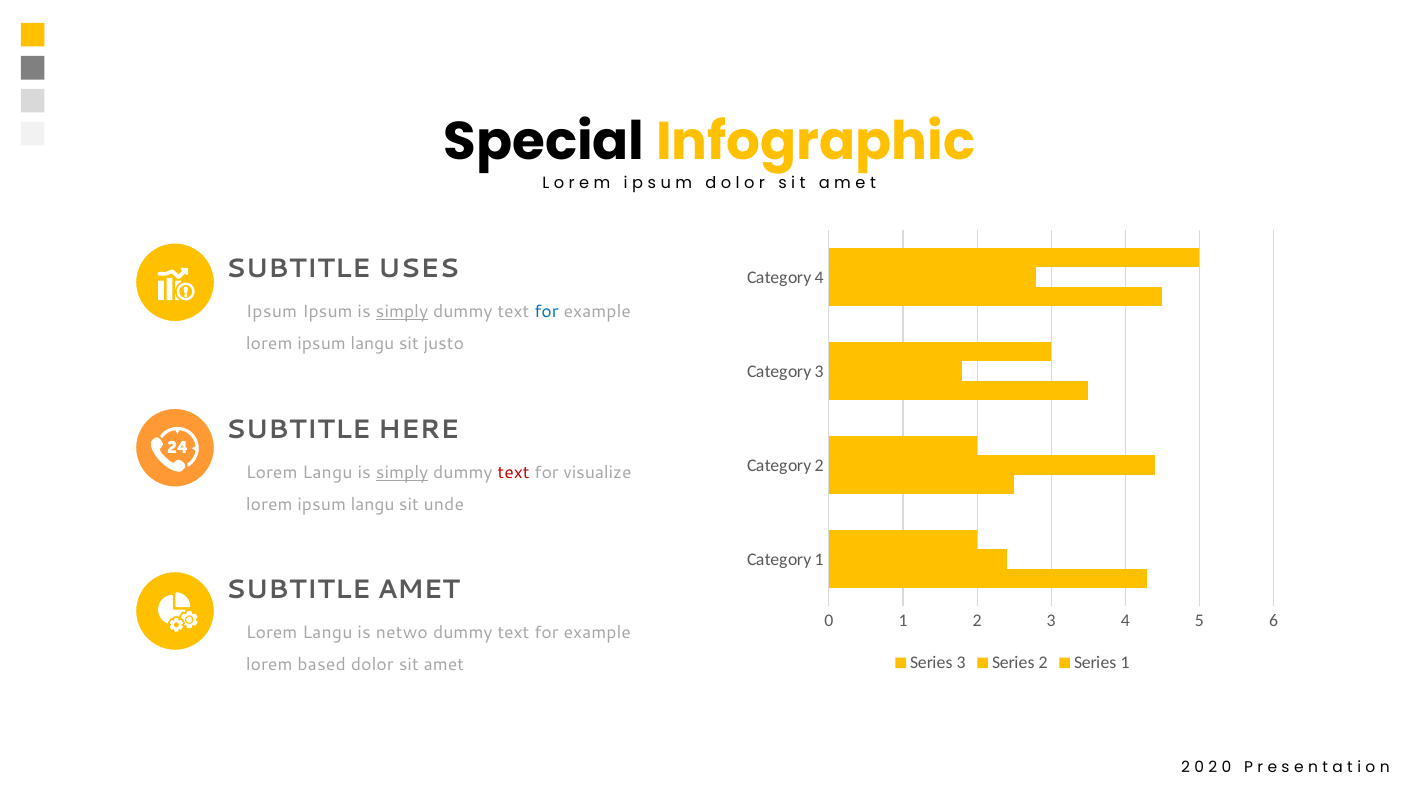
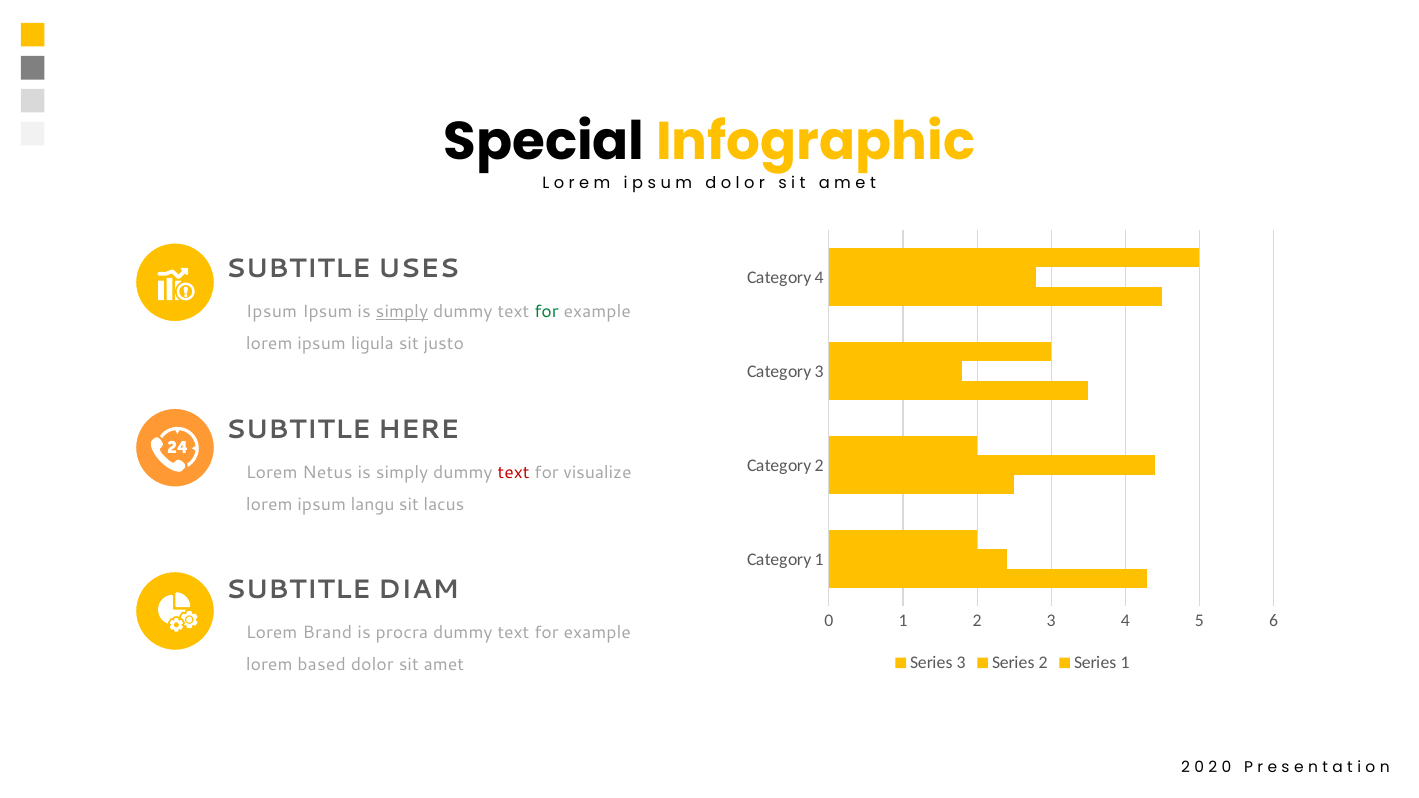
for at (547, 312) colour: blue -> green
langu at (372, 344): langu -> ligula
Langu at (327, 473): Langu -> Netus
simply at (402, 473) underline: present -> none
unde: unde -> lacus
SUBTITLE AMET: AMET -> DIAM
Langu at (327, 633): Langu -> Brand
netwo: netwo -> procra
